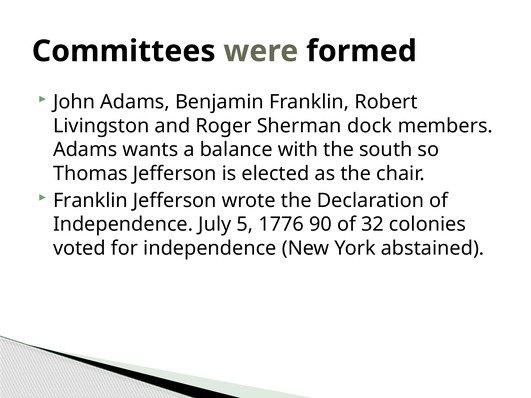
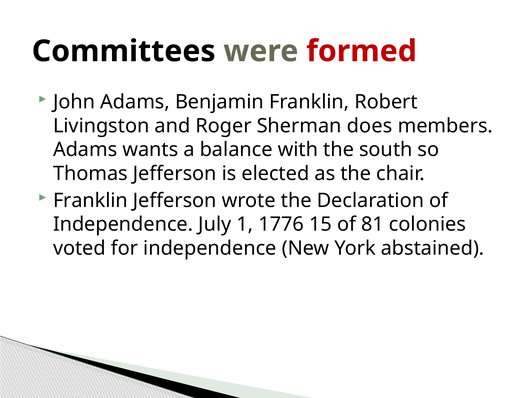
formed colour: black -> red
dock: dock -> does
5: 5 -> 1
90: 90 -> 15
32: 32 -> 81
